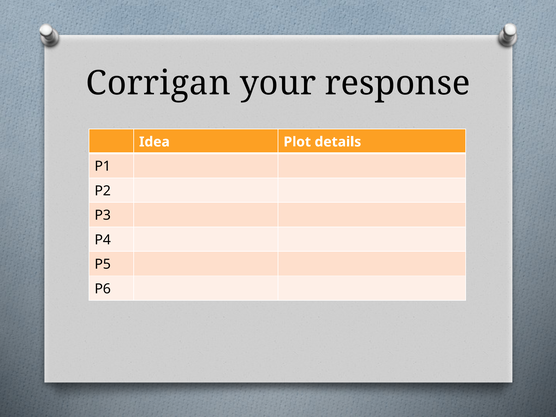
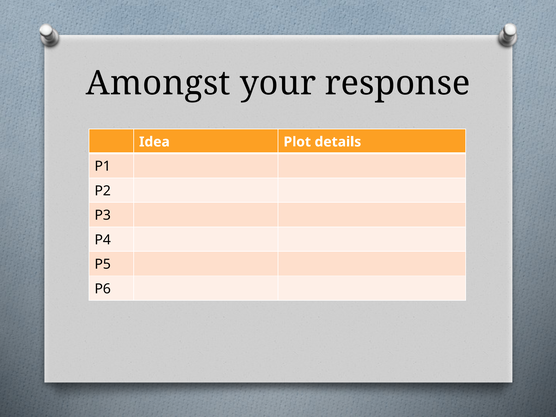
Corrigan: Corrigan -> Amongst
